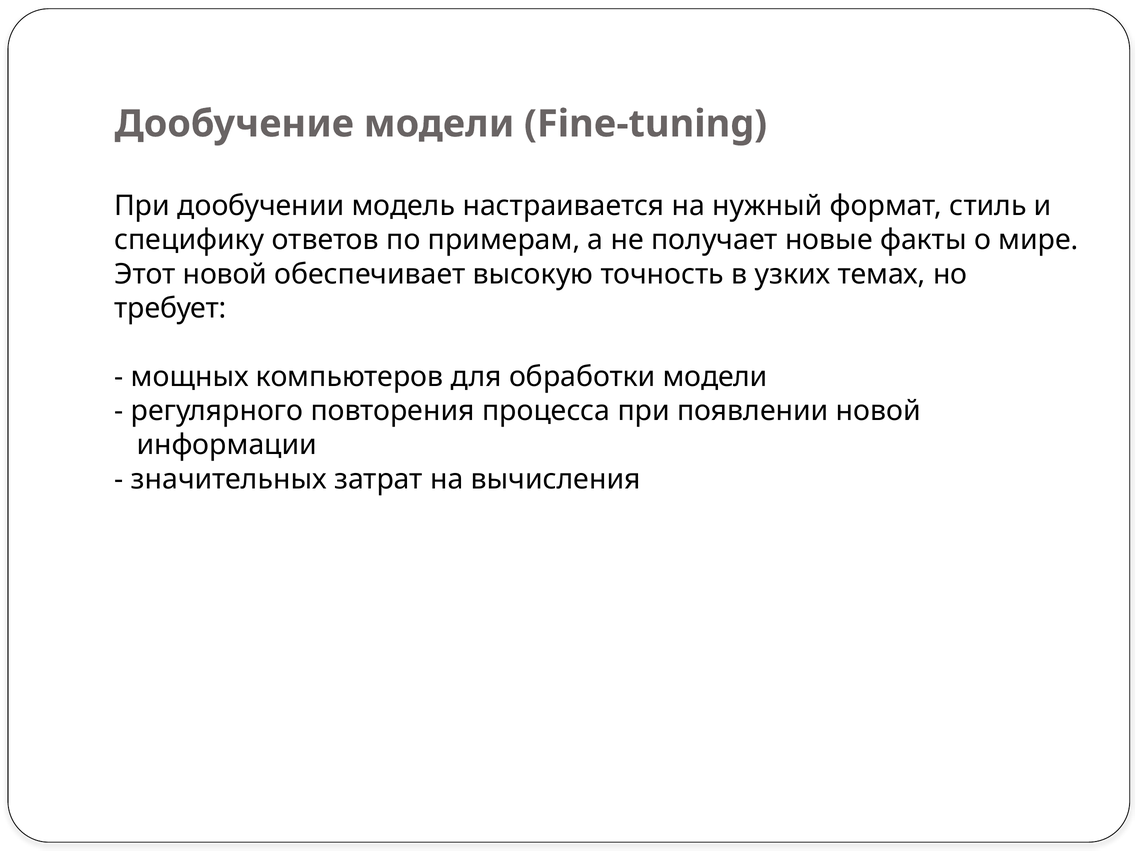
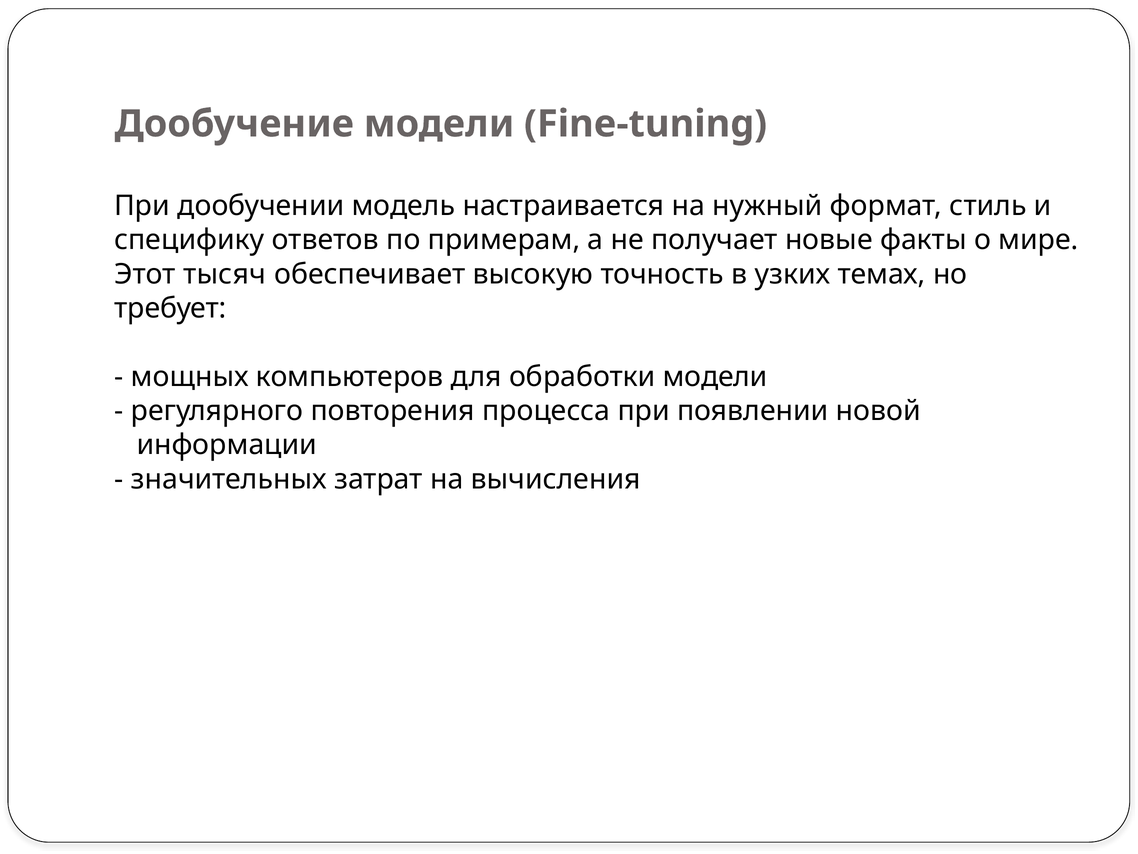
Этот новой: новой -> тысяч
